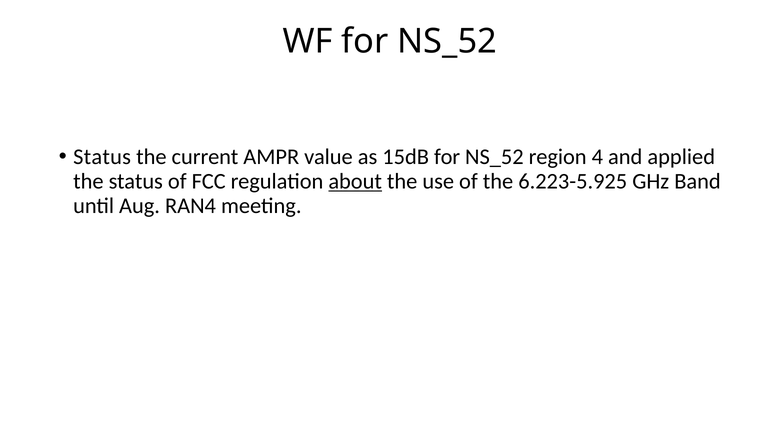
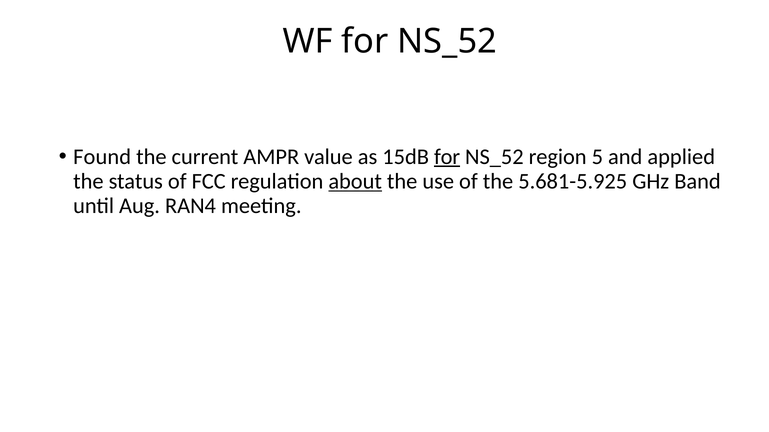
Status at (102, 157): Status -> Found
for at (447, 157) underline: none -> present
4: 4 -> 5
6.223-5.925: 6.223-5.925 -> 5.681-5.925
